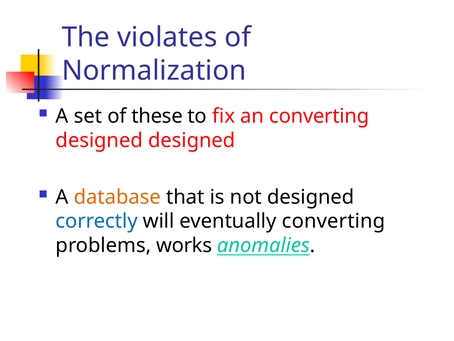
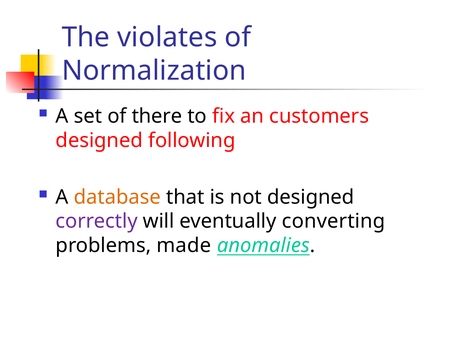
these: these -> there
an converting: converting -> customers
designed designed: designed -> following
correctly colour: blue -> purple
works: works -> made
